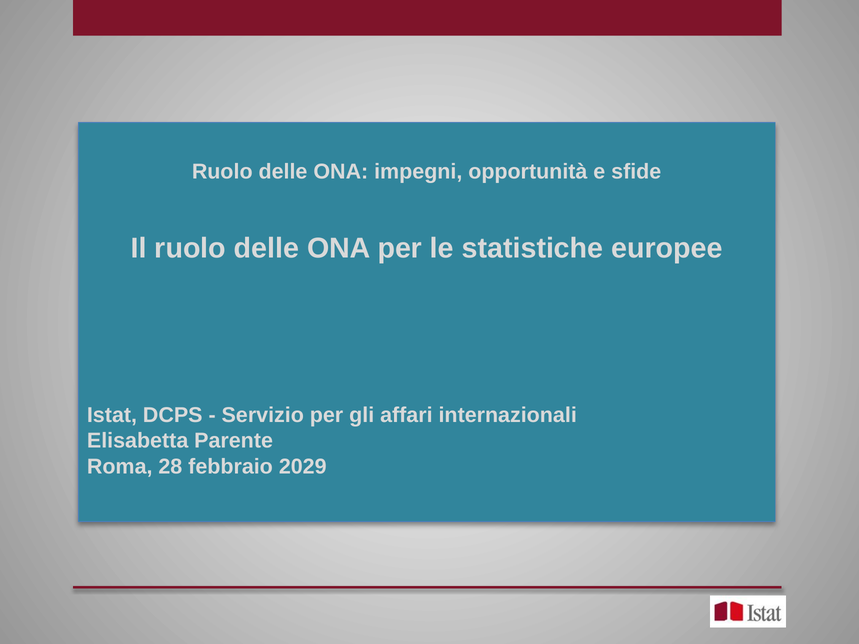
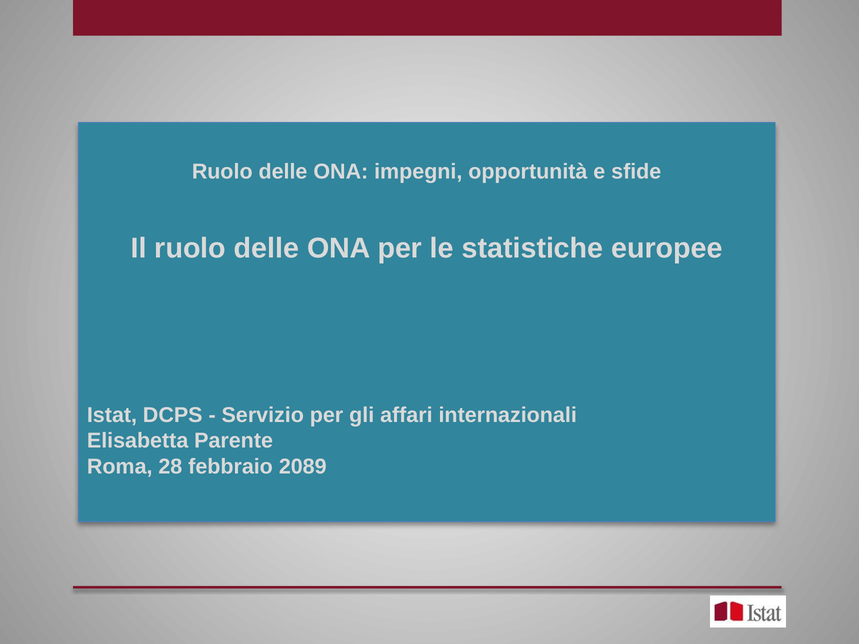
2029: 2029 -> 2089
